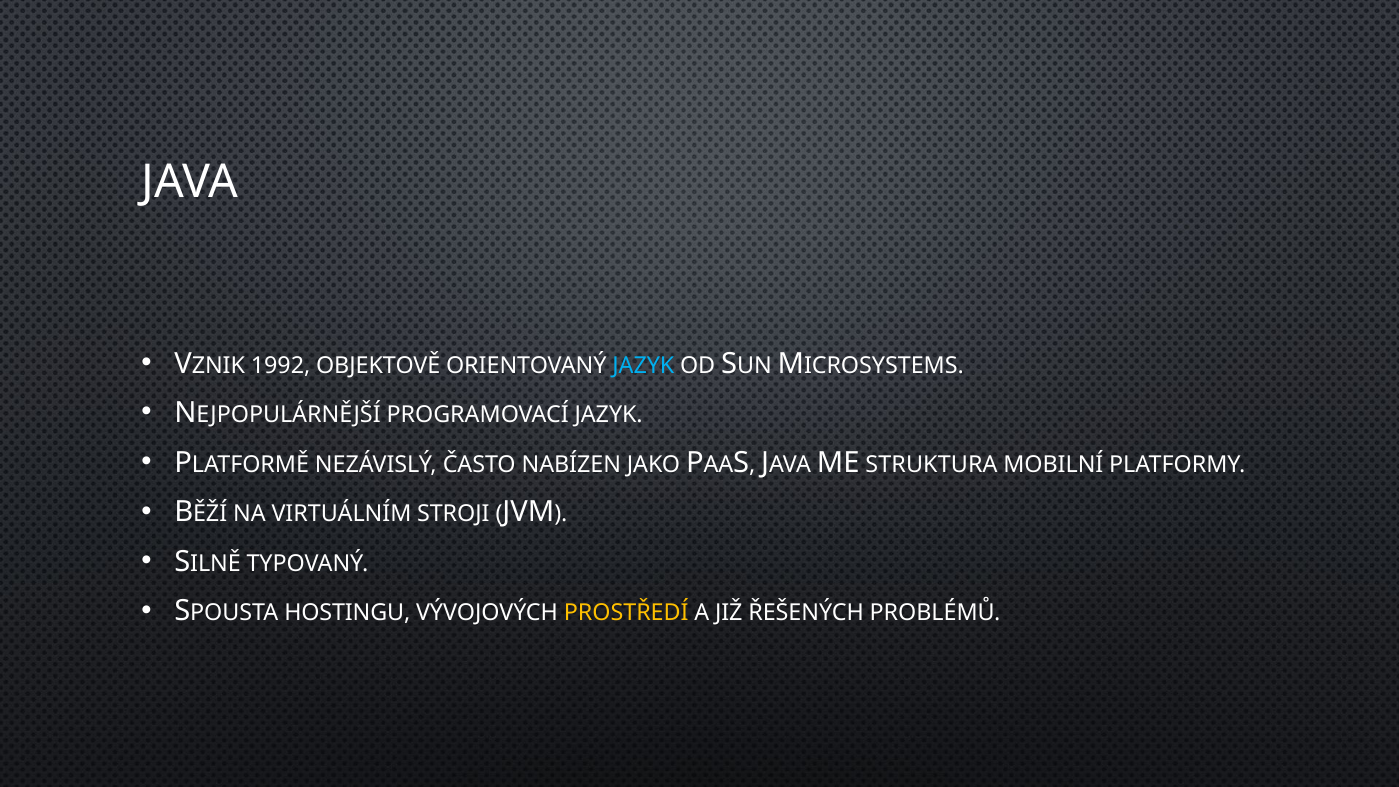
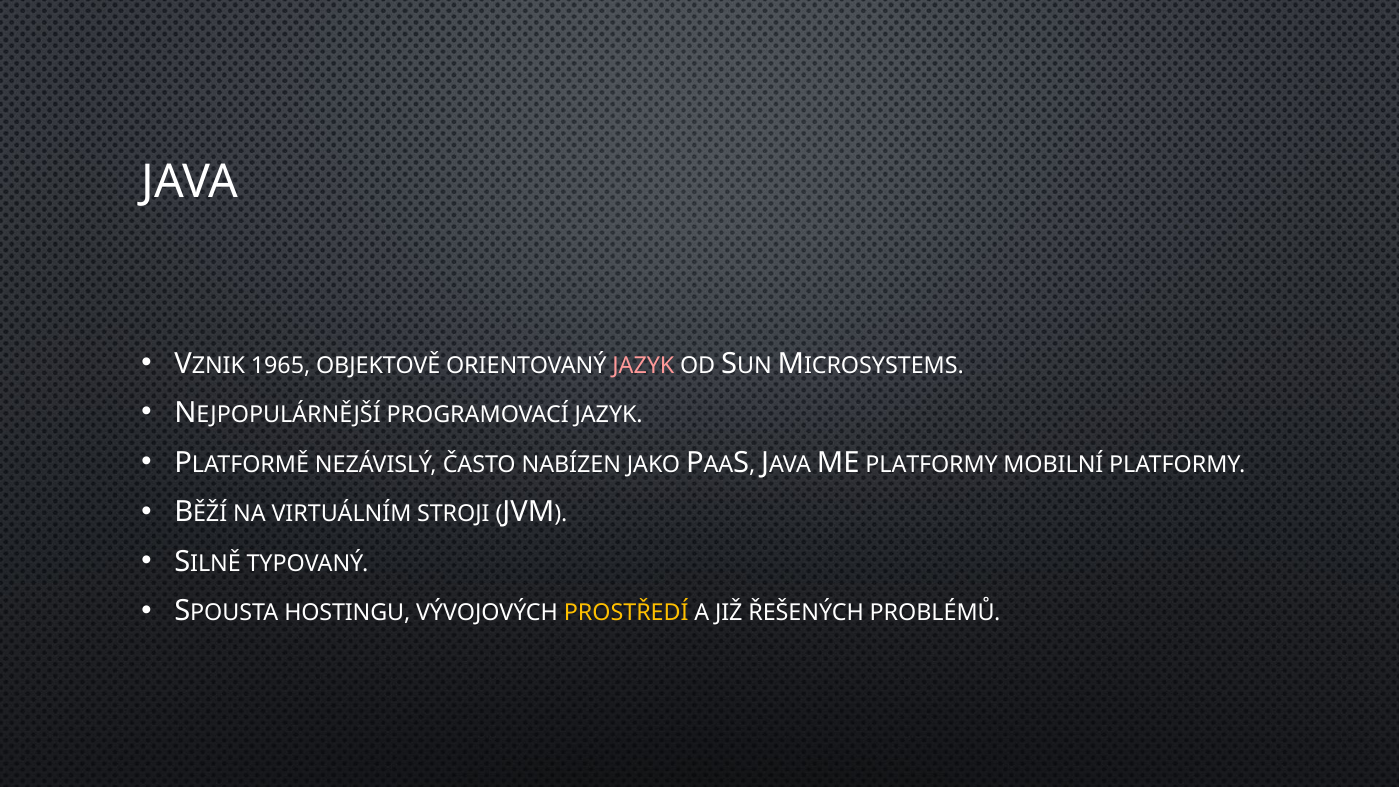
1992: 1992 -> 1965
JAZYK at (643, 365) colour: light blue -> pink
ME STRUKTURA: STRUKTURA -> PLATFORMY
